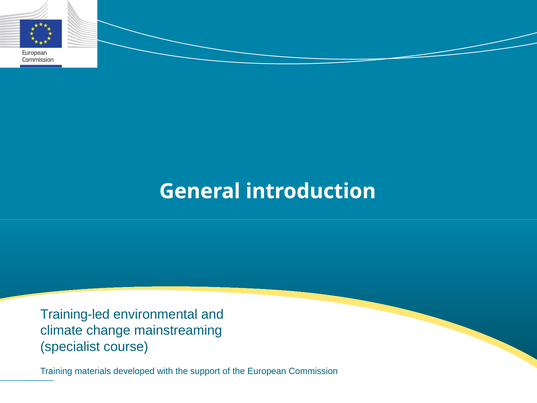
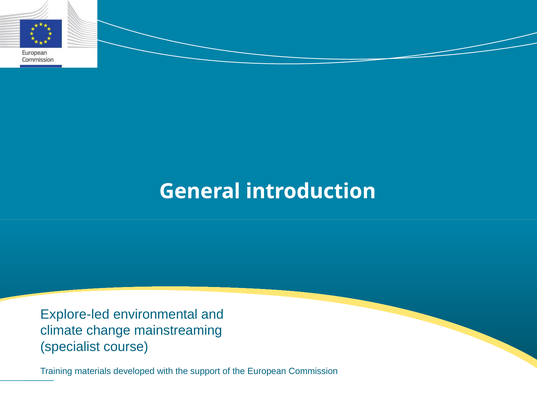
Training-led: Training-led -> Explore-led
